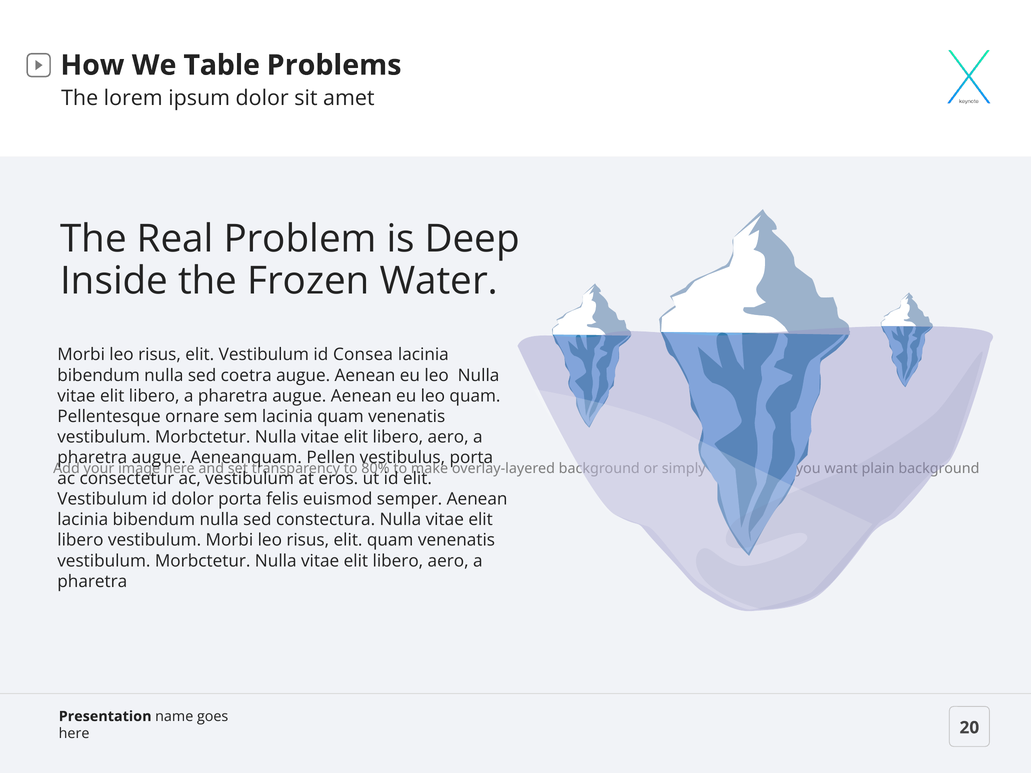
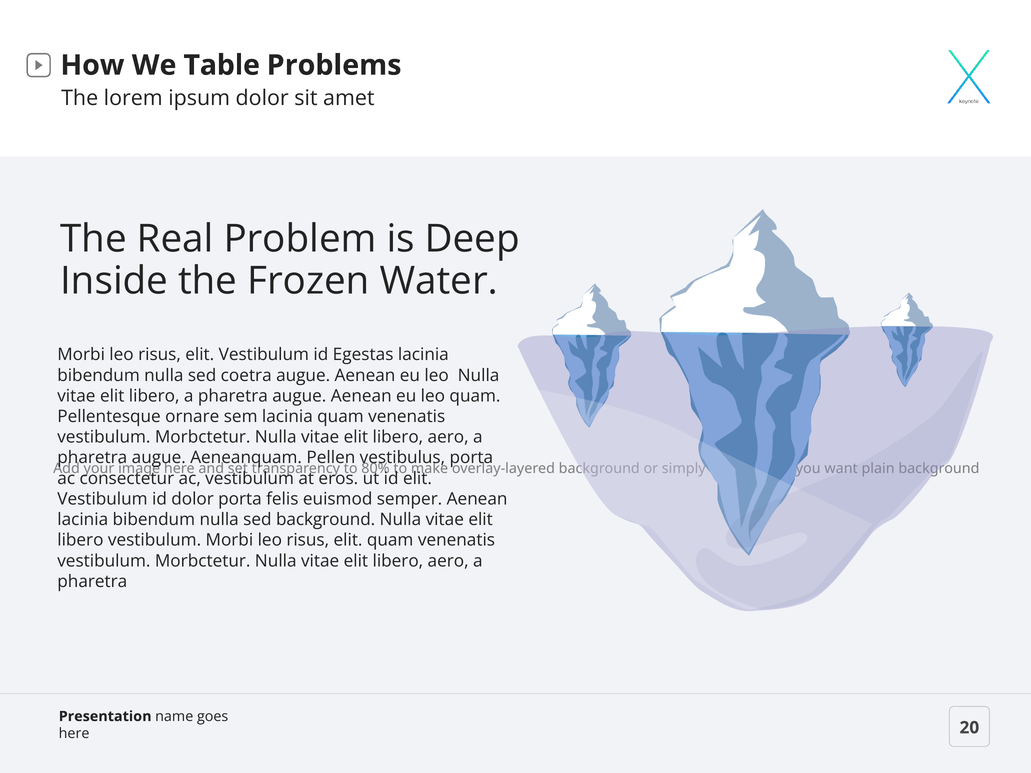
Consea: Consea -> Egestas
sed constectura: constectura -> background
